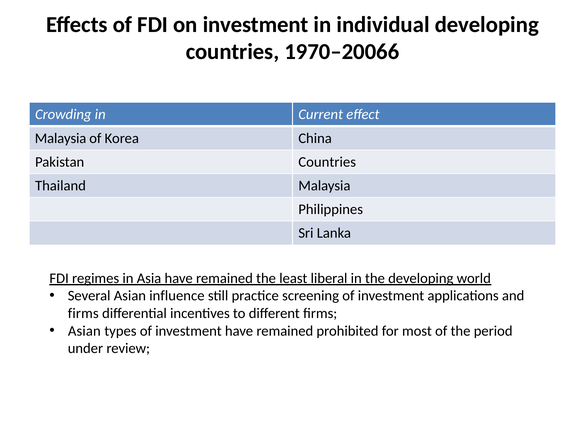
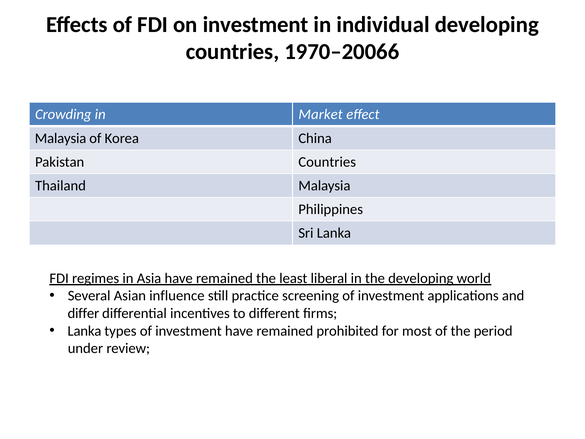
Current: Current -> Market
firms at (83, 313): firms -> differ
Asian at (84, 331): Asian -> Lanka
